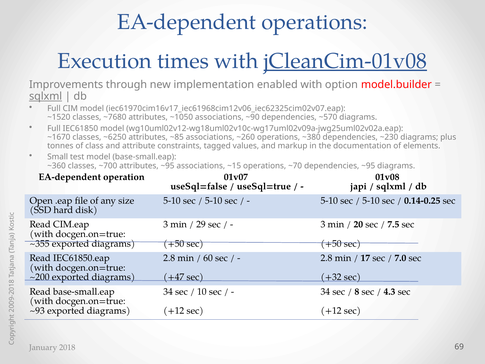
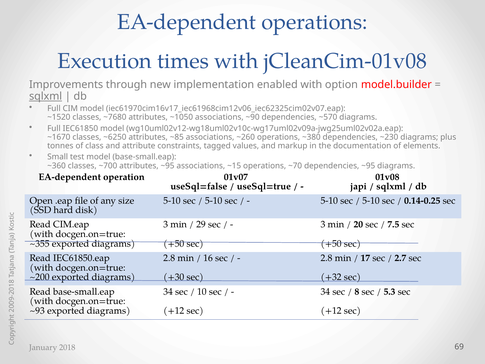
jCleanCim-01v08 underline: present -> none
60: 60 -> 16
7.0: 7.0 -> 2.7
+47: +47 -> +30
4.3: 4.3 -> 5.3
